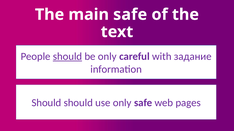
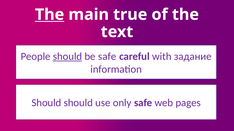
The at (50, 15) underline: none -> present
main safe: safe -> true
be only: only -> safe
